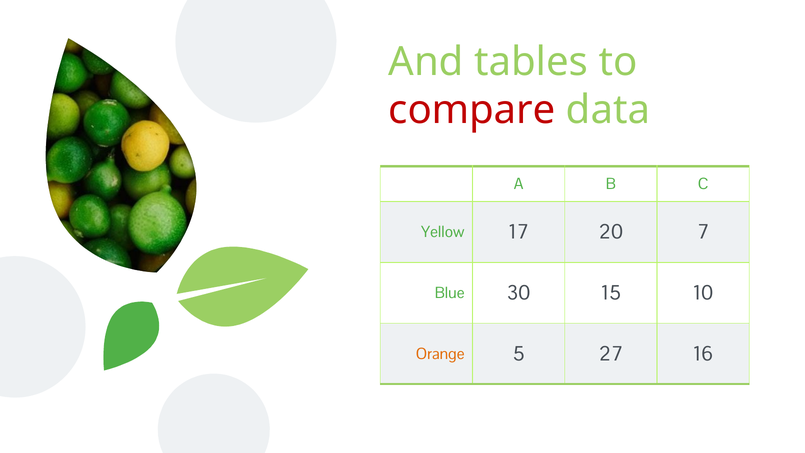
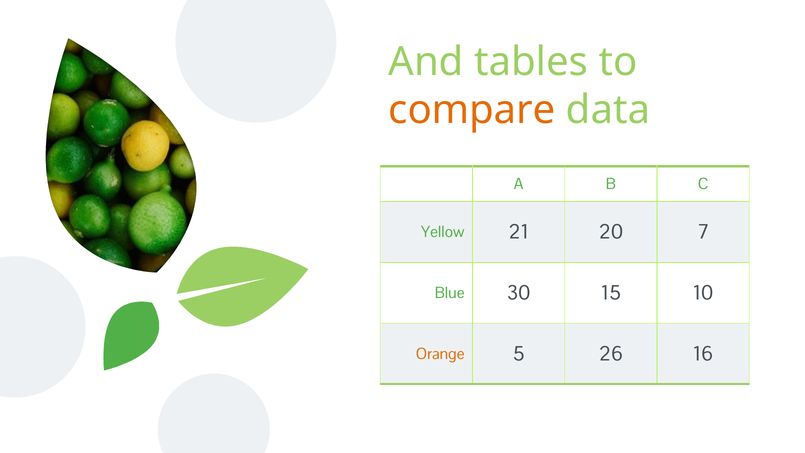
compare colour: red -> orange
17: 17 -> 21
27: 27 -> 26
